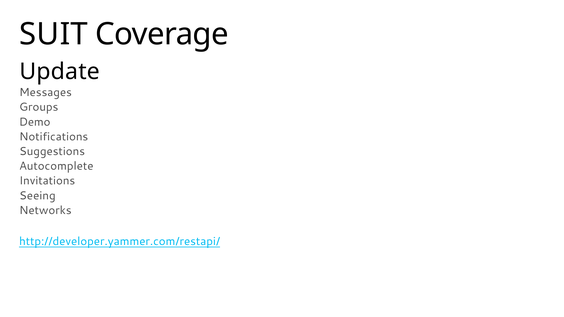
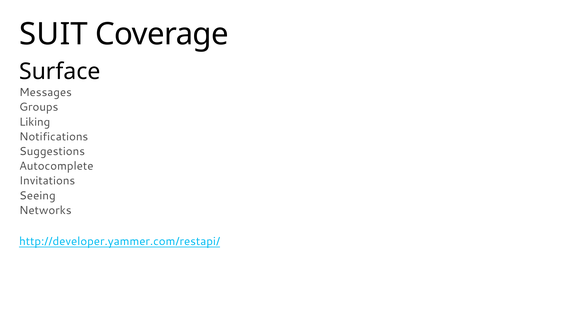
Update: Update -> Surface
Demo: Demo -> Liking
